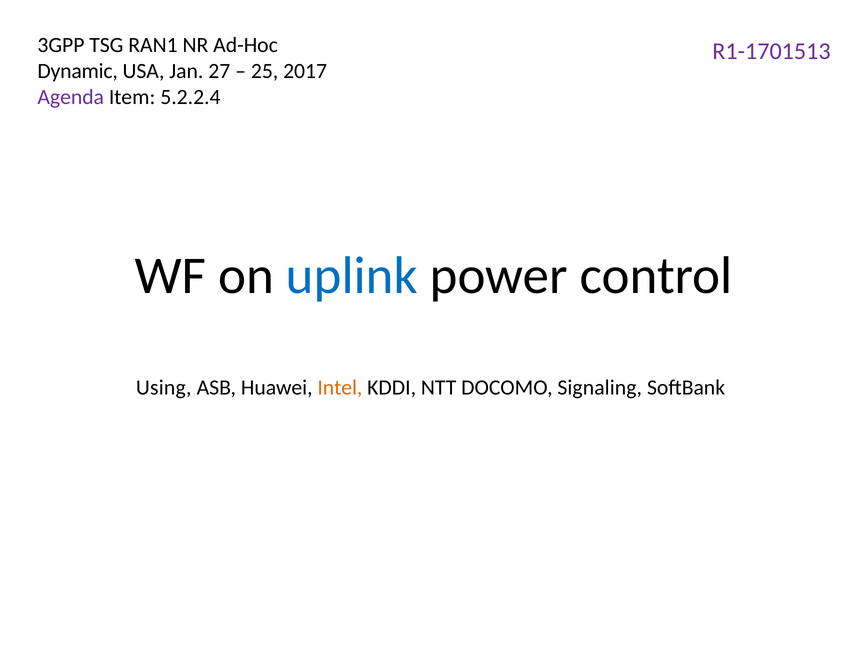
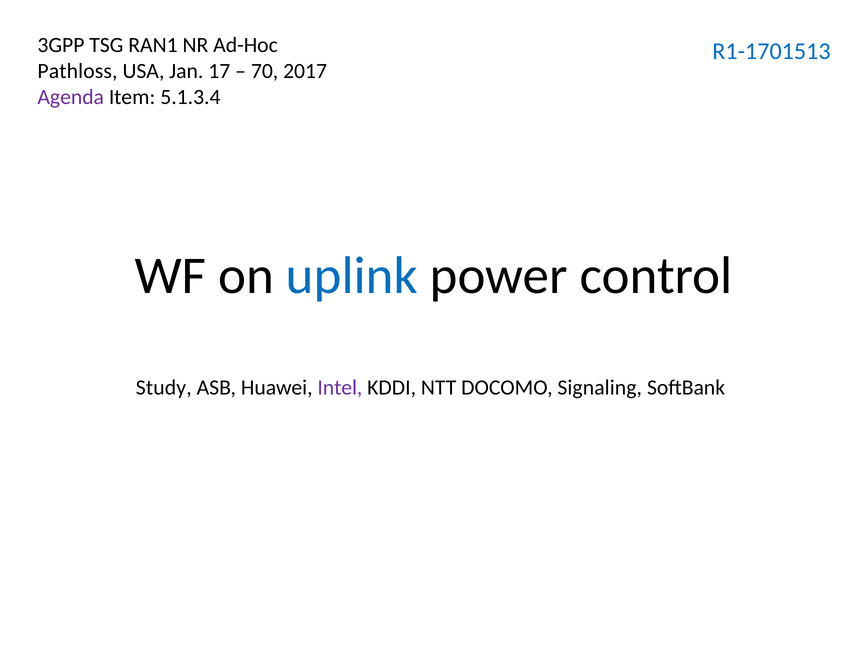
R1-1701513 colour: purple -> blue
Dynamic: Dynamic -> Pathloss
27: 27 -> 17
25: 25 -> 70
5.2.2.4: 5.2.2.4 -> 5.1.3.4
Using: Using -> Study
Intel colour: orange -> purple
